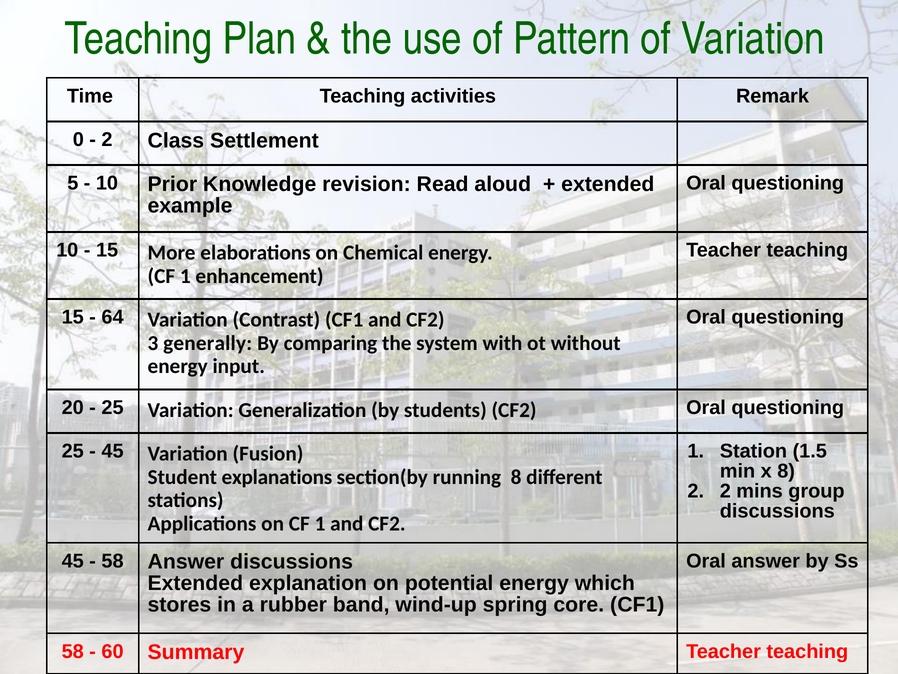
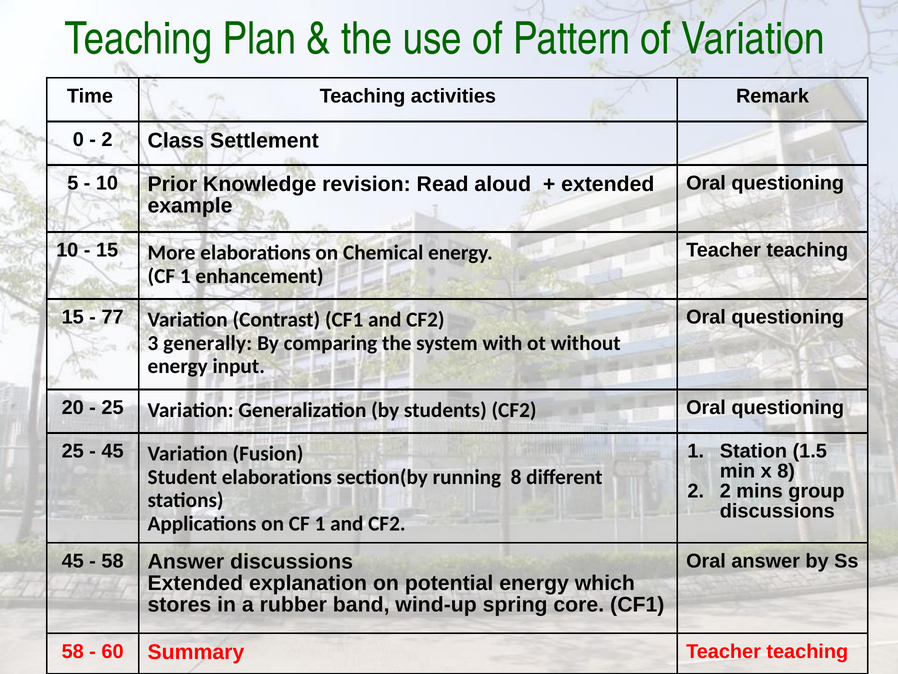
64: 64 -> 77
Student explanations: explanations -> elaborations
